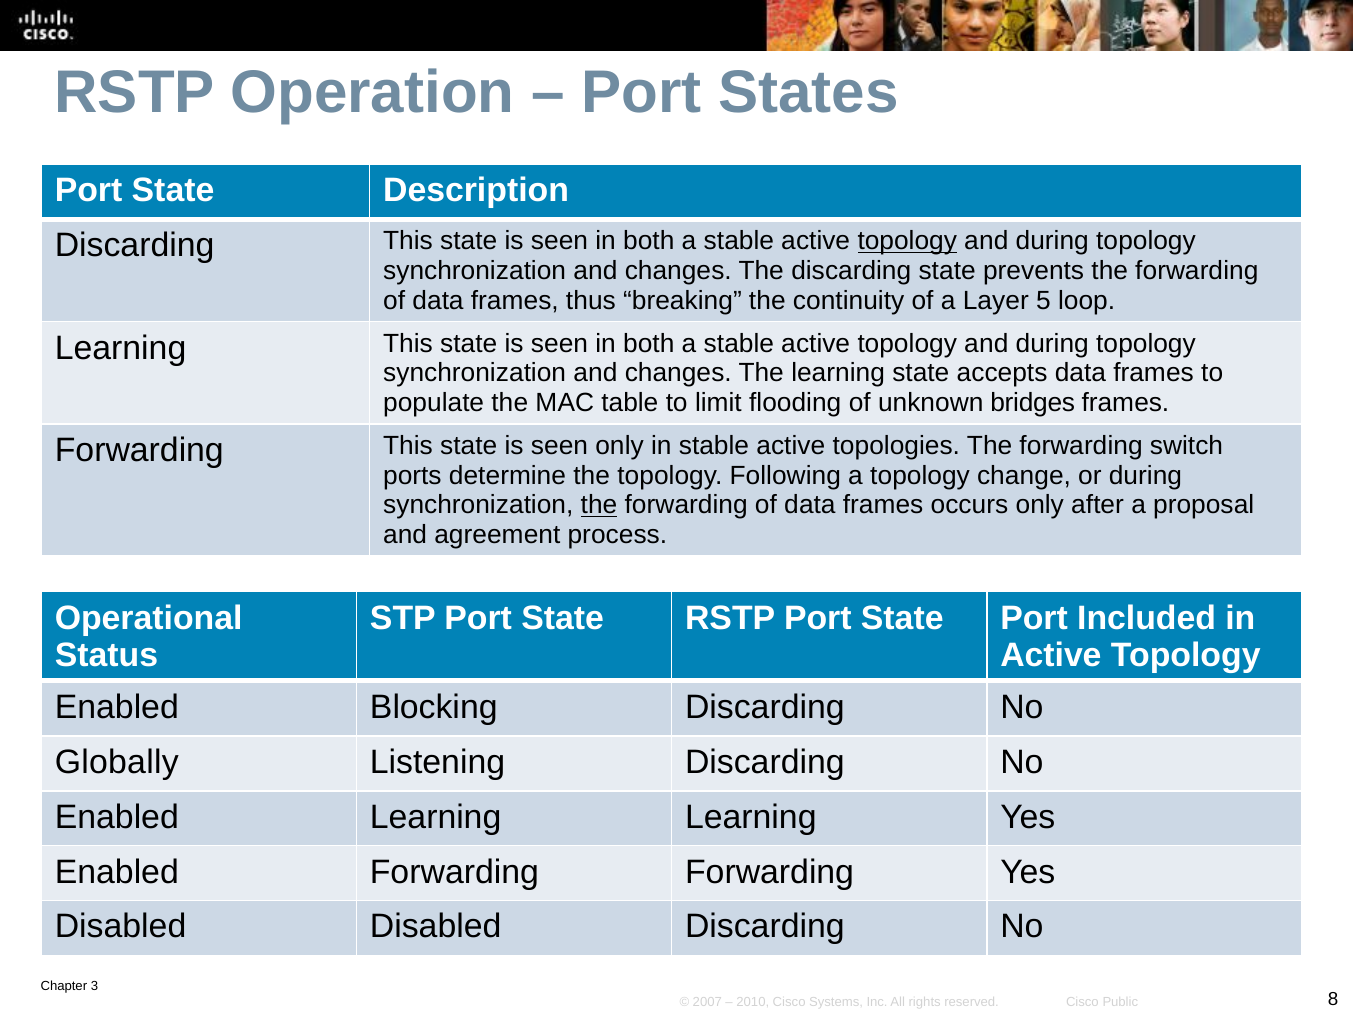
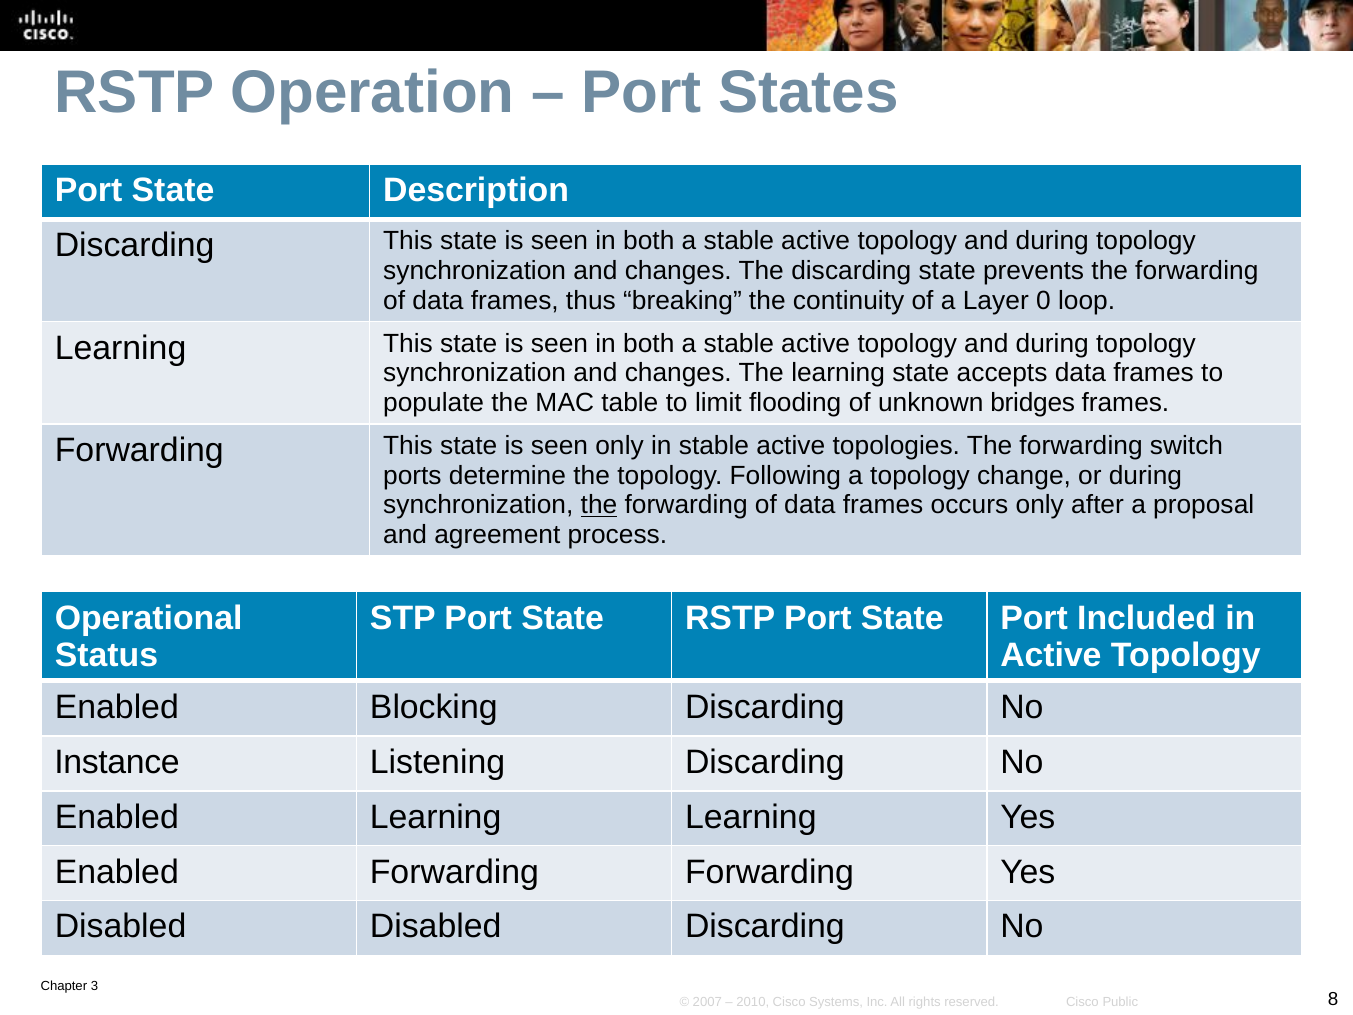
topology at (907, 241) underline: present -> none
5: 5 -> 0
Globally: Globally -> Instance
